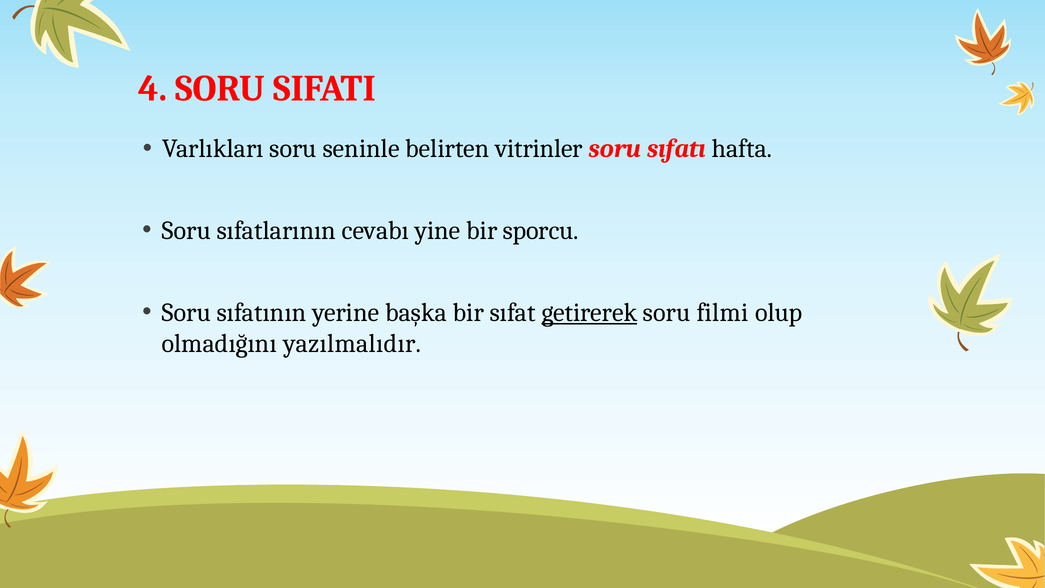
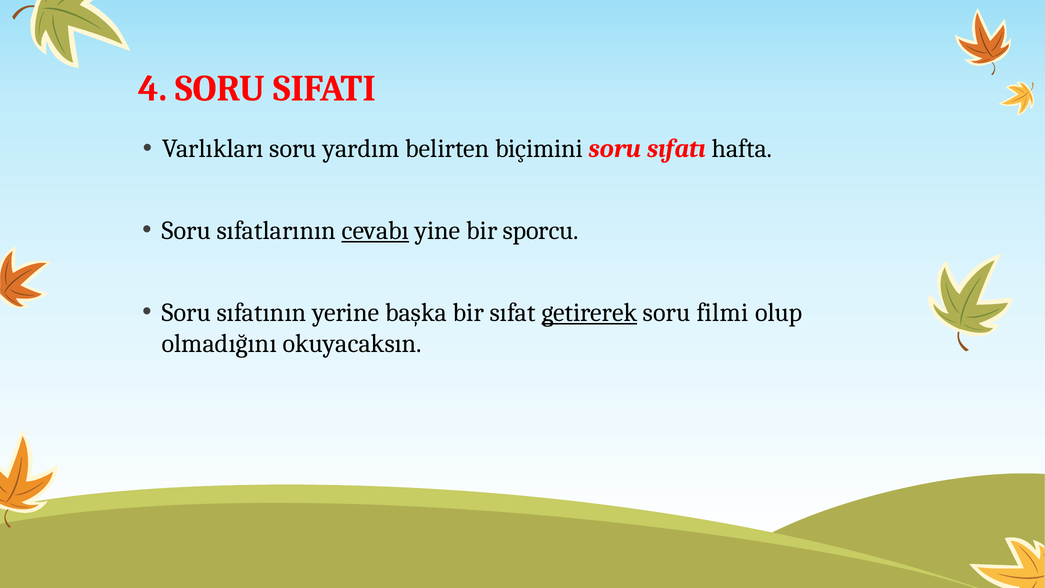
seninle: seninle -> yardım
vitrinler: vitrinler -> biçimini
cevabı underline: none -> present
yazılmalıdır: yazılmalıdır -> okuyacaksın
